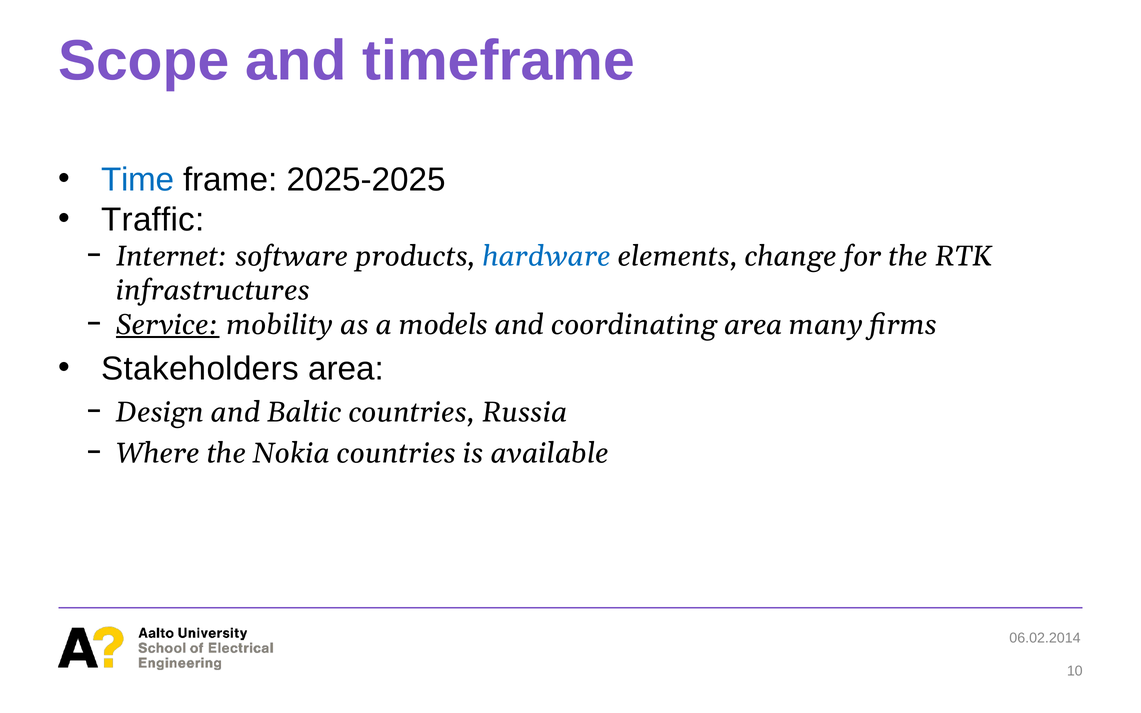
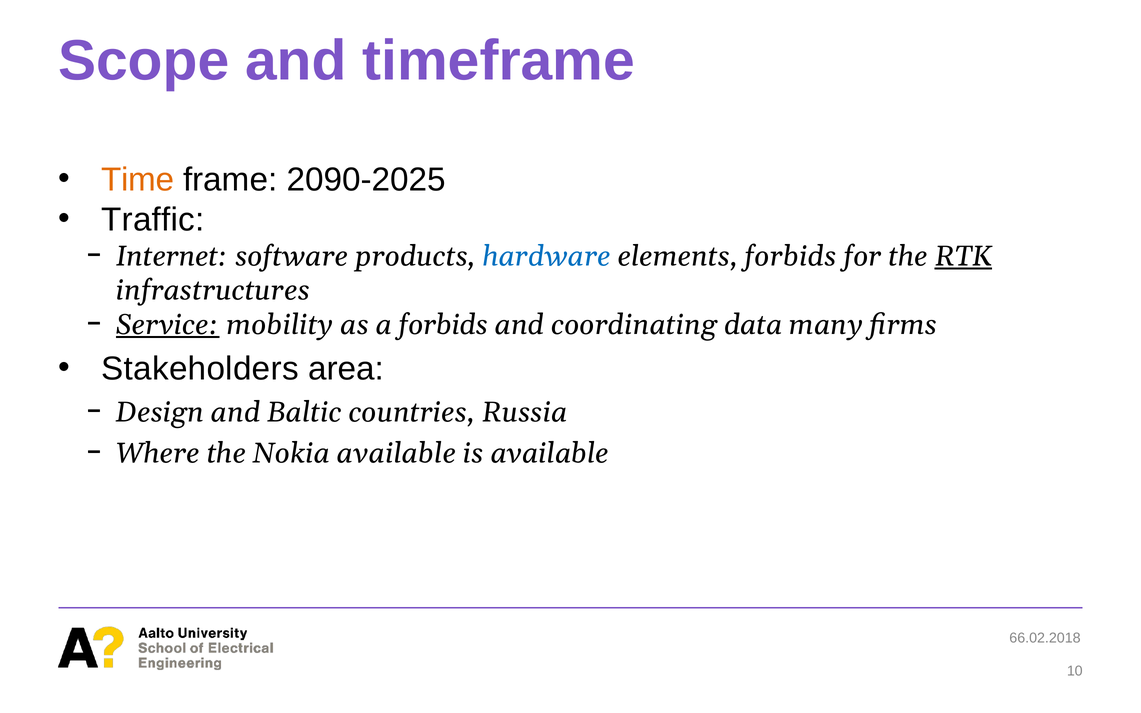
Time colour: blue -> orange
2025-2025: 2025-2025 -> 2090-2025
elements change: change -> forbids
RTK underline: none -> present
a models: models -> forbids
coordinating area: area -> data
Nokia countries: countries -> available
06.02.2014: 06.02.2014 -> 66.02.2018
